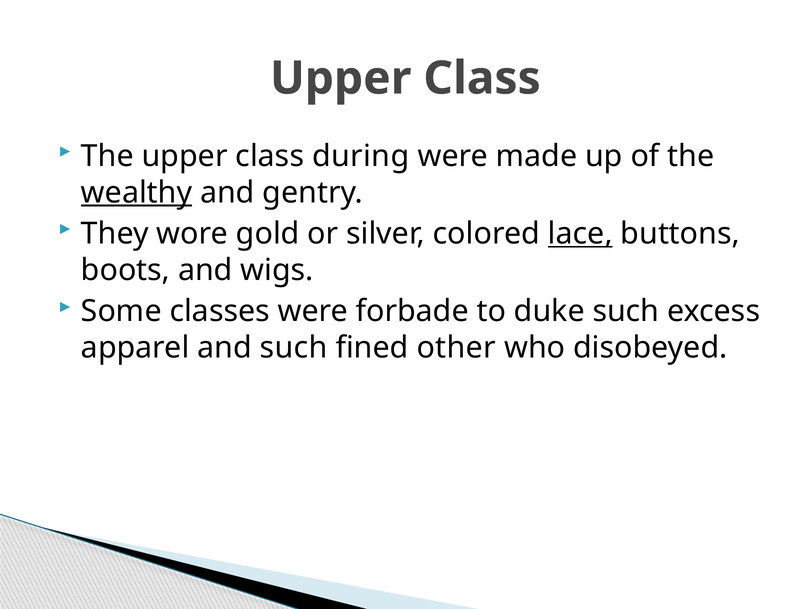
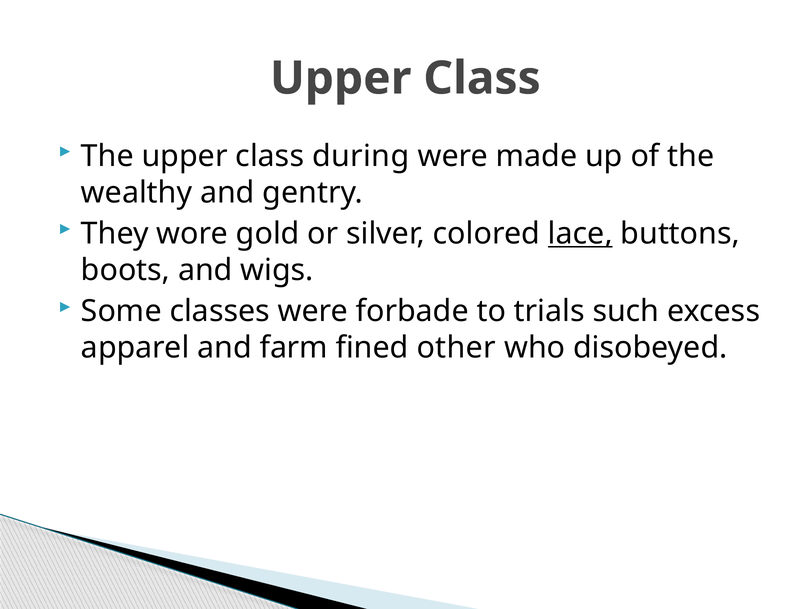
wealthy underline: present -> none
duke: duke -> trials
and such: such -> farm
